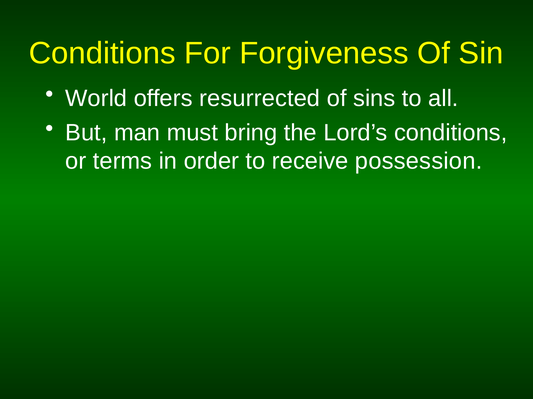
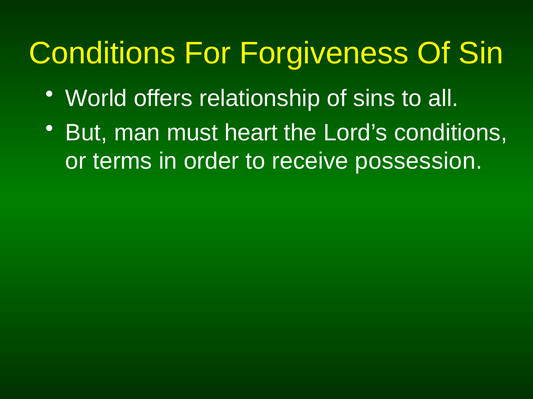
resurrected: resurrected -> relationship
bring: bring -> heart
